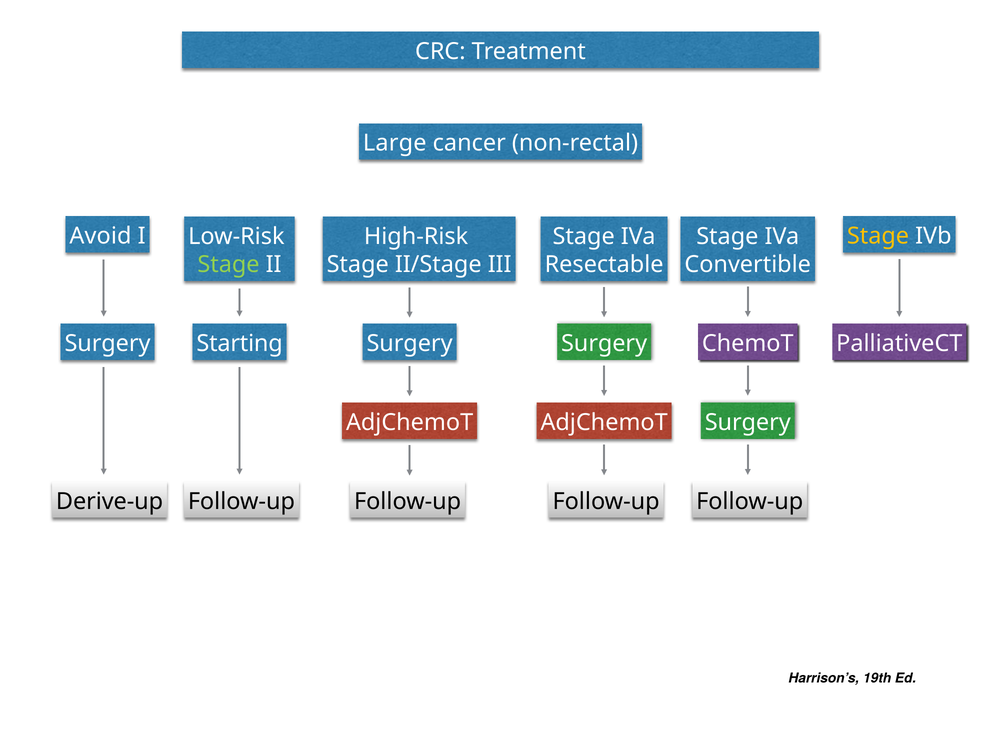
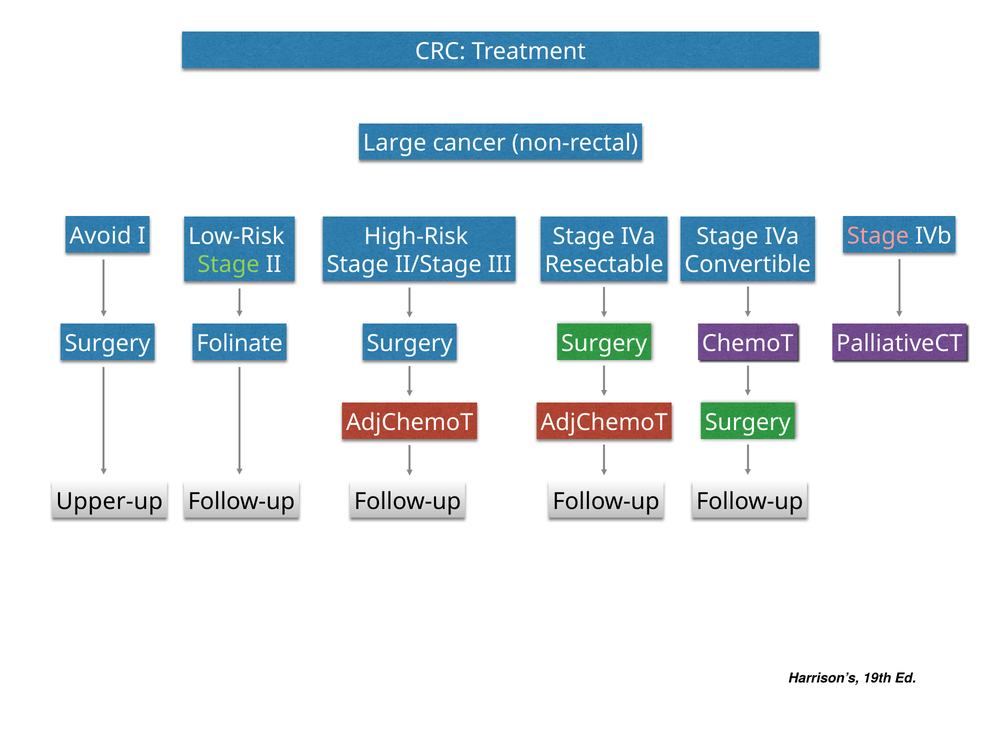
Stage at (878, 236) colour: yellow -> pink
Starting: Starting -> Folinate
Derive-up: Derive-up -> Upper-up
